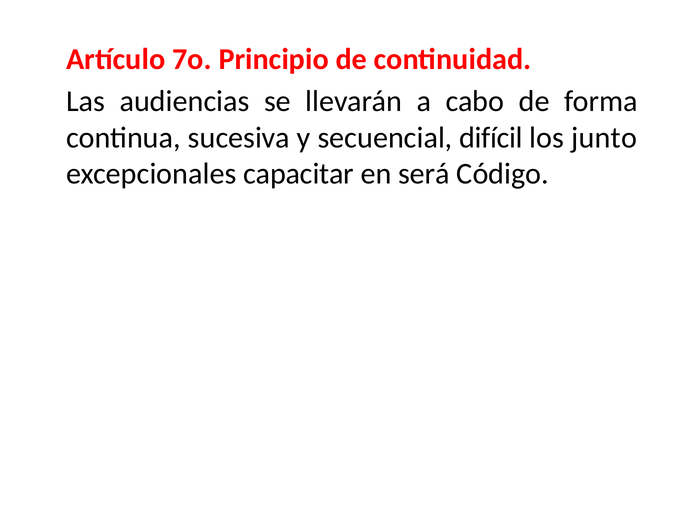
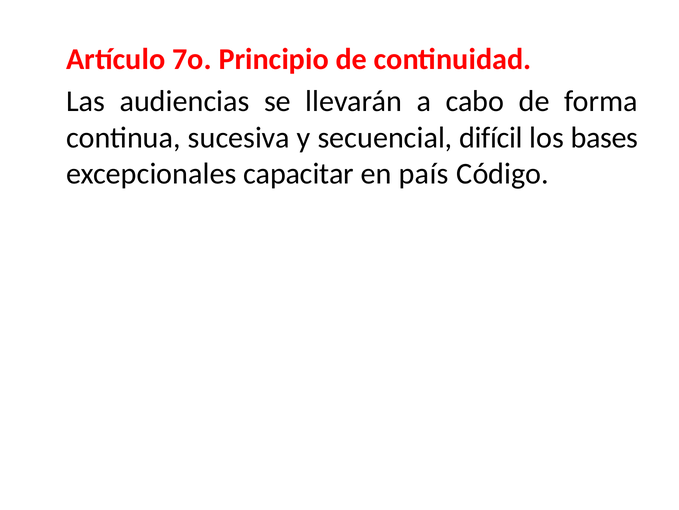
junto: junto -> bases
será: será -> país
